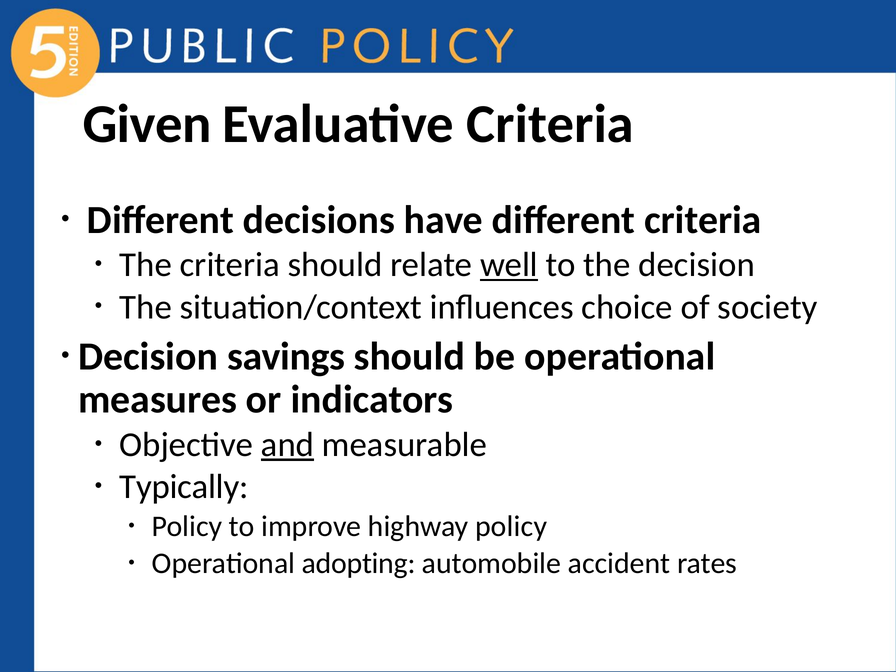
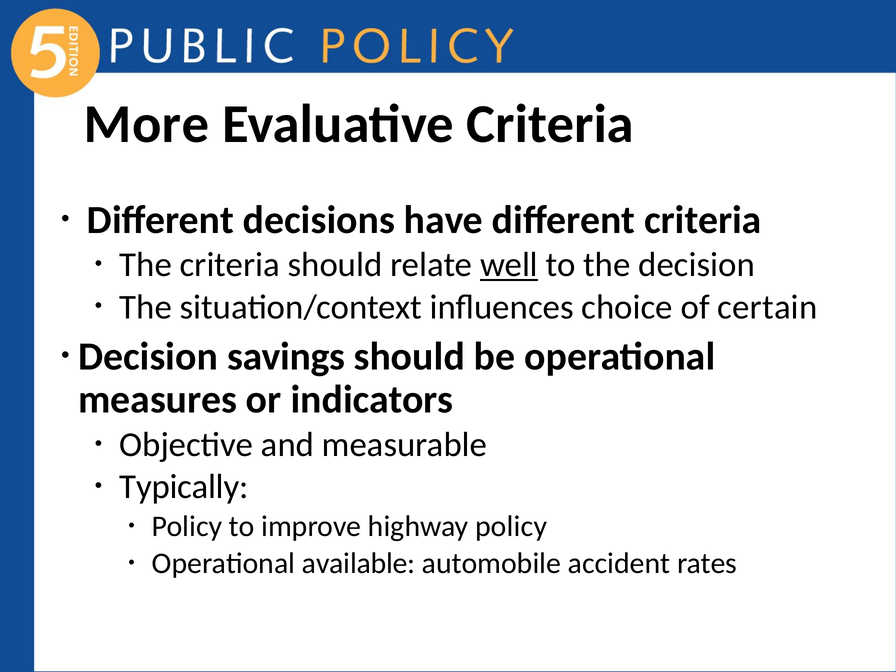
Given: Given -> More
society: society -> certain
and underline: present -> none
adopting: adopting -> available
